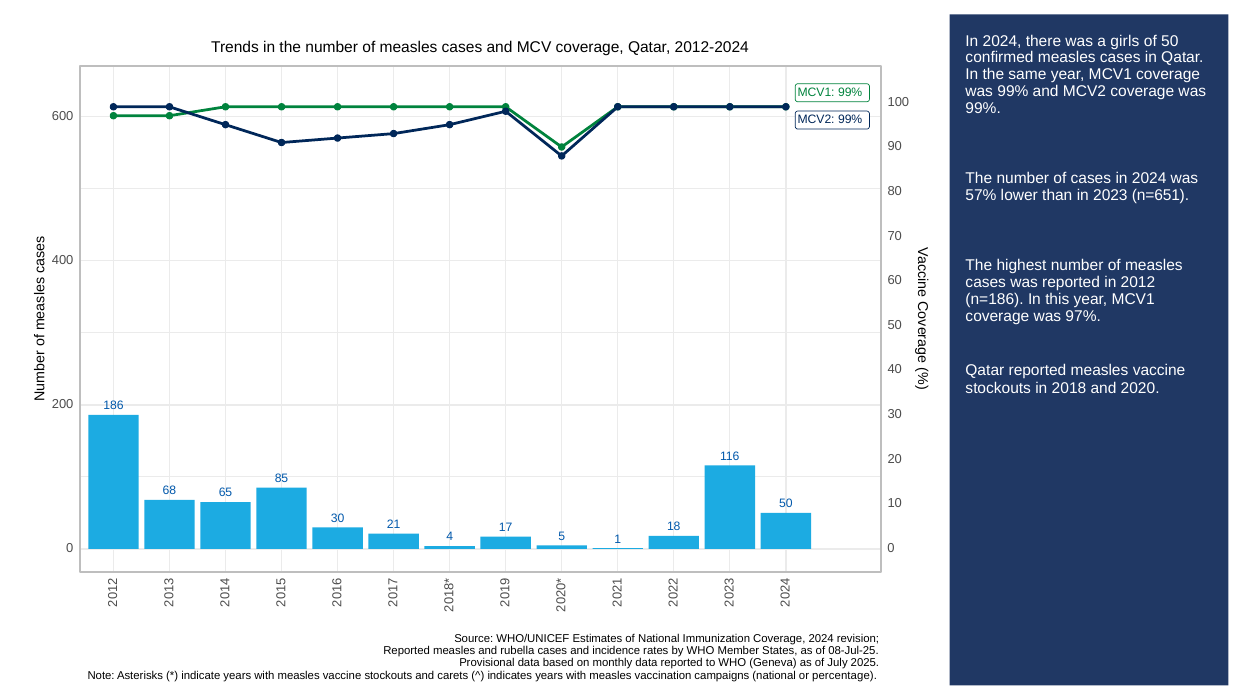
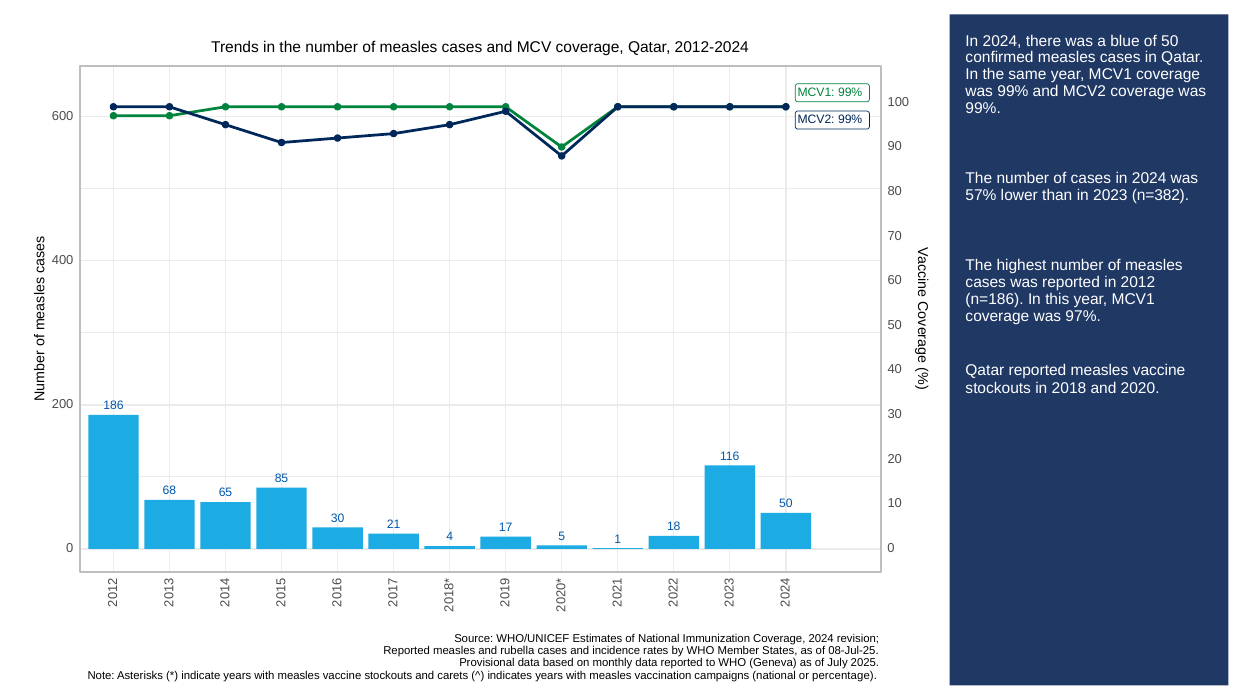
girls: girls -> blue
n=651: n=651 -> n=382
